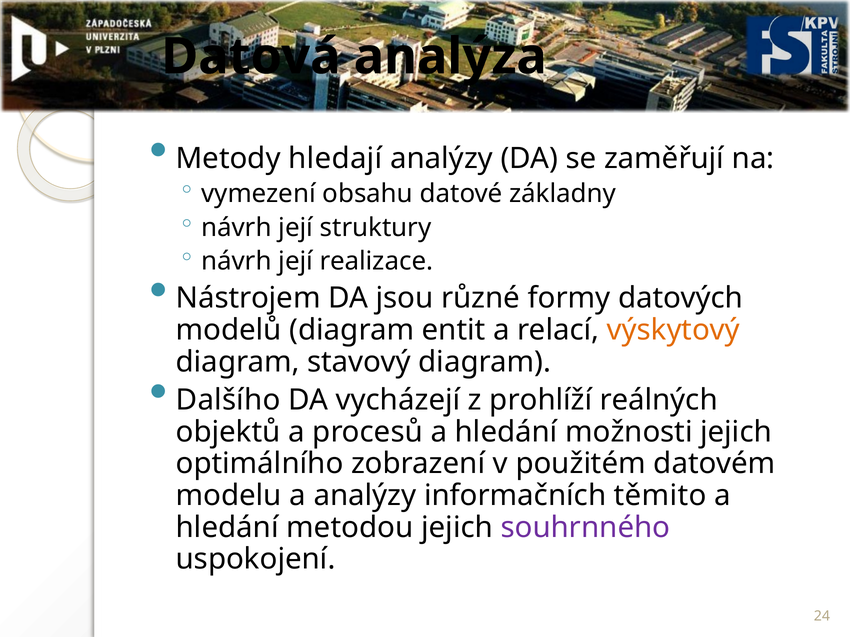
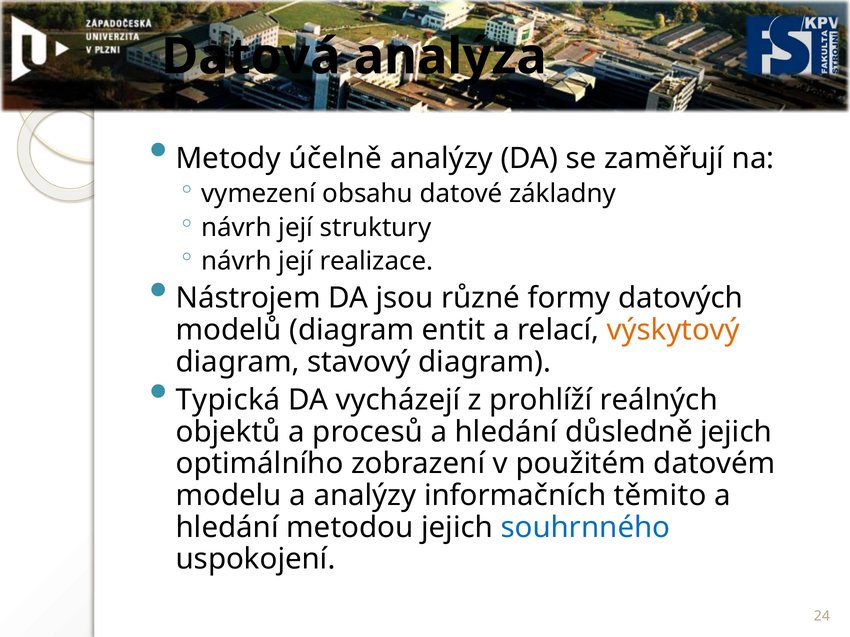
hledají: hledají -> účelně
Dalšího: Dalšího -> Typická
možnosti: možnosti -> důsledně
souhrnného colour: purple -> blue
